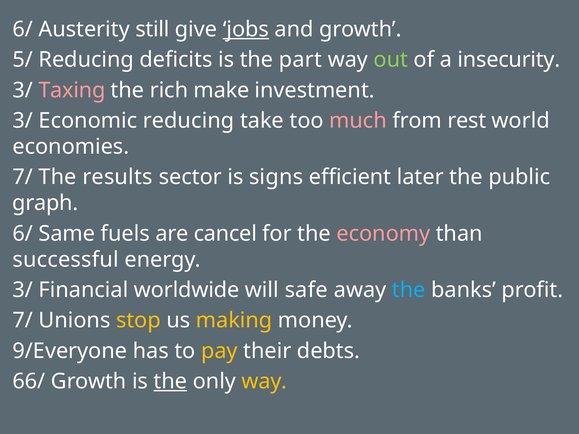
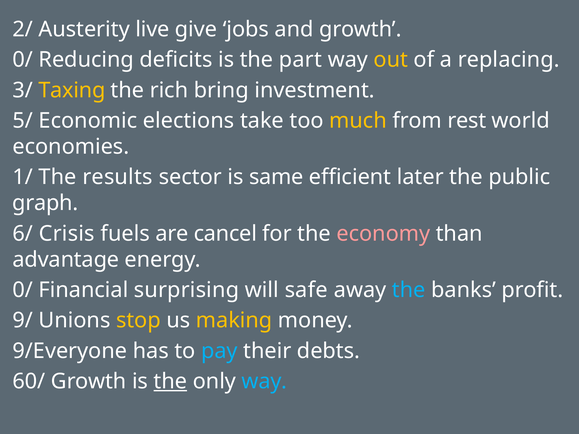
6/ at (23, 29): 6/ -> 2/
still: still -> live
jobs underline: present -> none
5/ at (23, 60): 5/ -> 0/
out colour: light green -> yellow
insecurity: insecurity -> replacing
Taxing colour: pink -> yellow
make: make -> bring
3/ at (23, 121): 3/ -> 5/
Economic reducing: reducing -> elections
much colour: pink -> yellow
7/ at (23, 177): 7/ -> 1/
signs: signs -> same
Same: Same -> Crisis
successful: successful -> advantage
3/ at (23, 290): 3/ -> 0/
worldwide: worldwide -> surprising
7/ at (23, 321): 7/ -> 9/
pay colour: yellow -> light blue
66/: 66/ -> 60/
way at (264, 381) colour: yellow -> light blue
